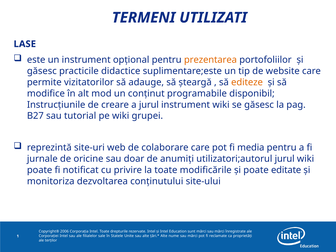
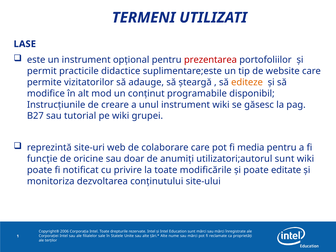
prezentarea colour: orange -> red
găsesc at (42, 71): găsesc -> permit
a jurul: jurul -> unul
jurnale: jurnale -> funcţie
utilizatori;autorul jurul: jurul -> sunt
